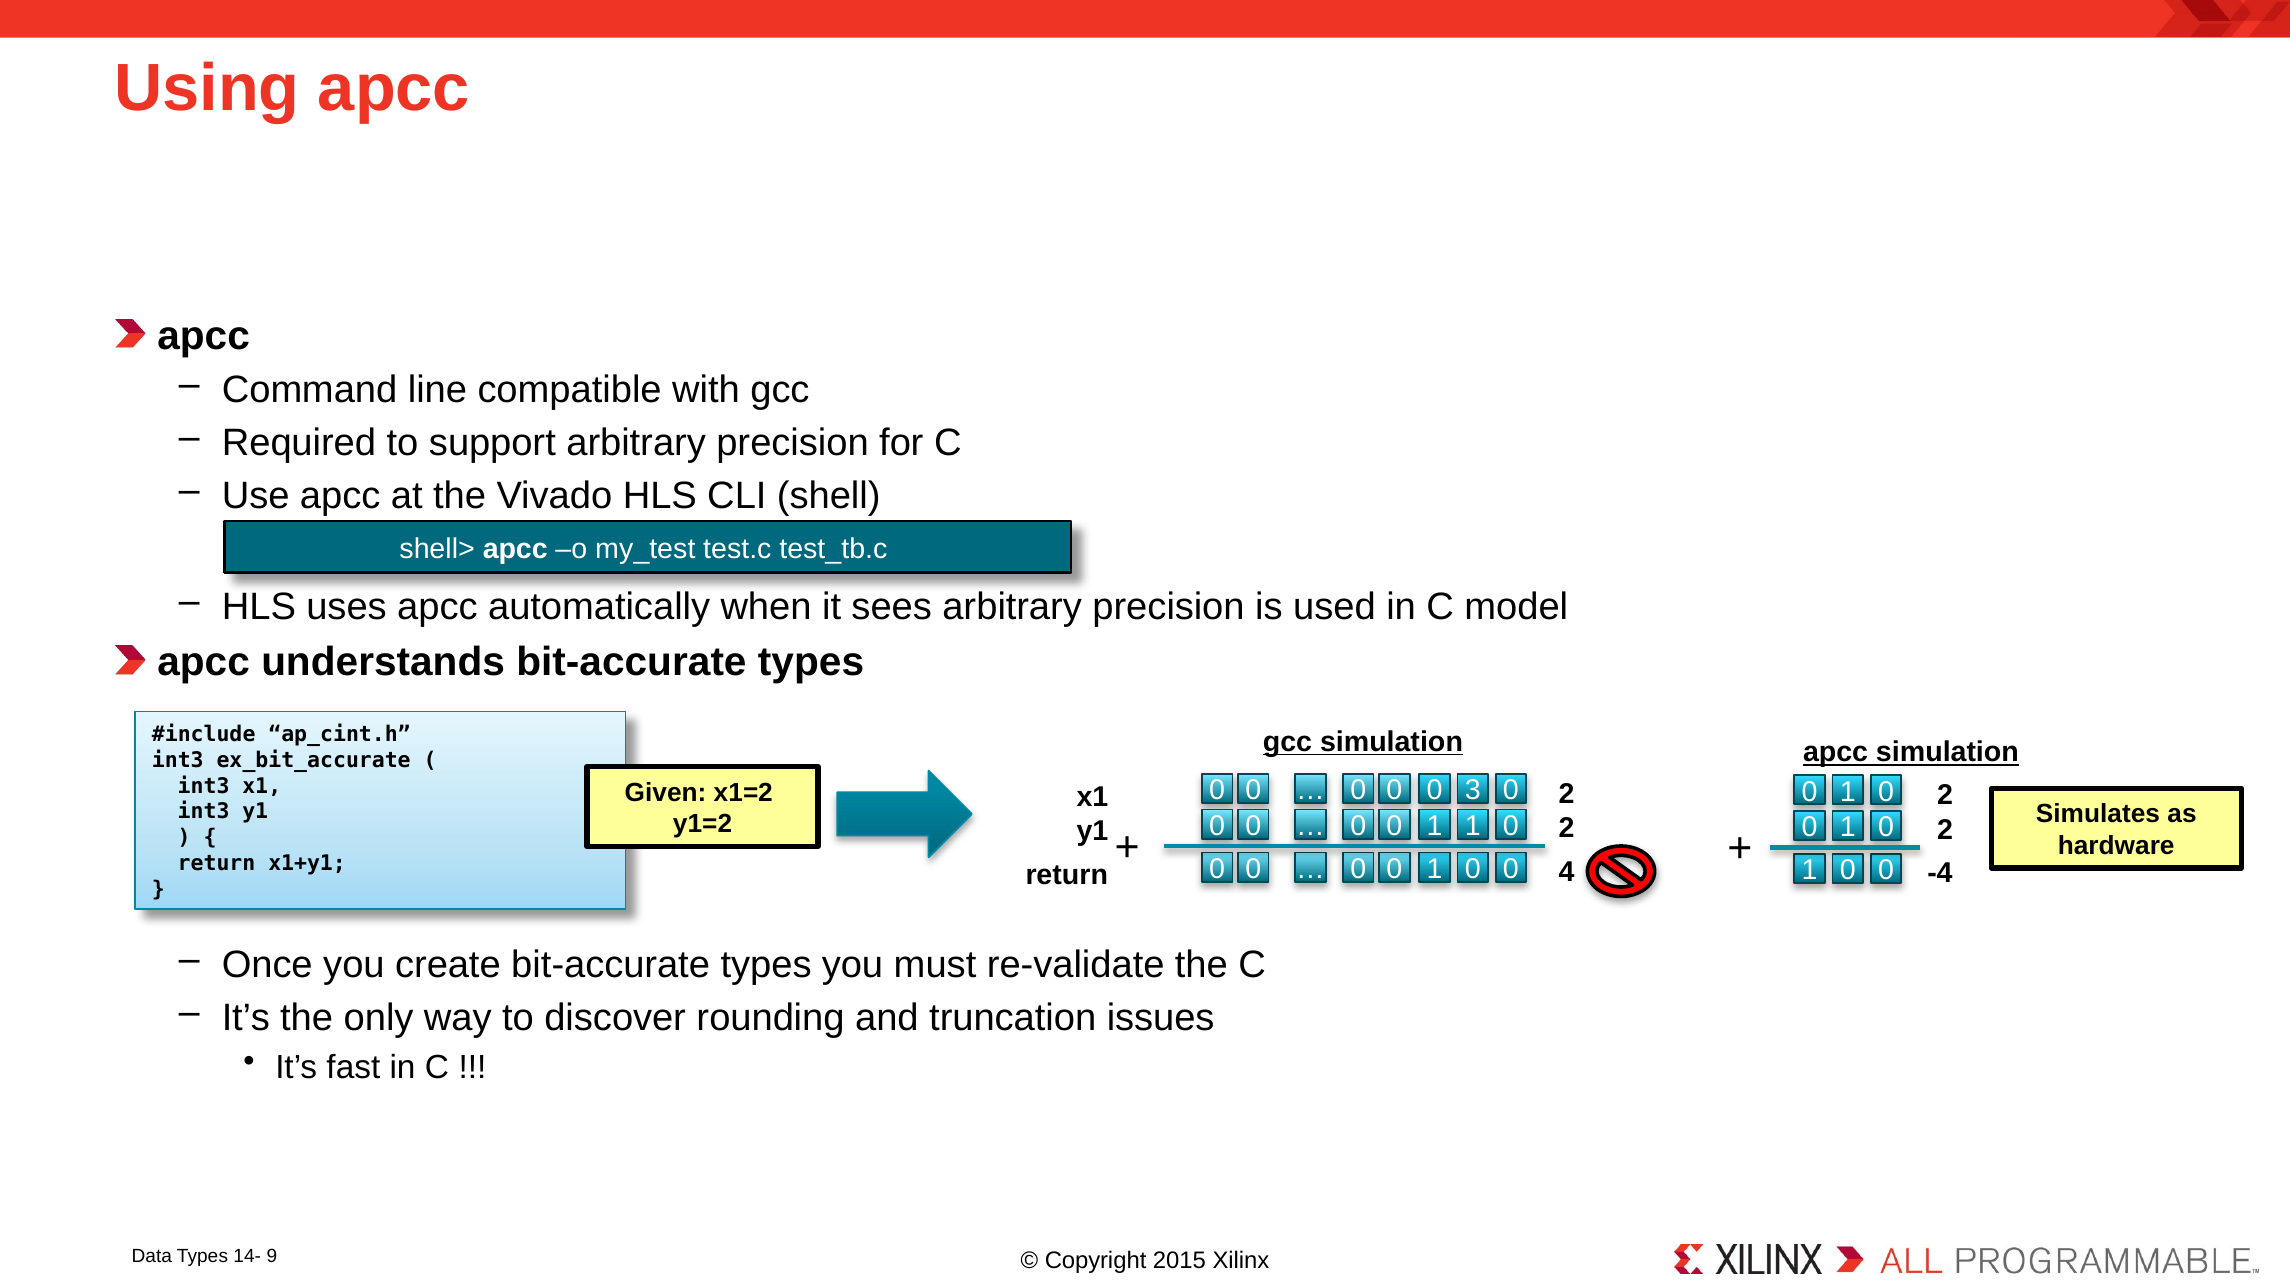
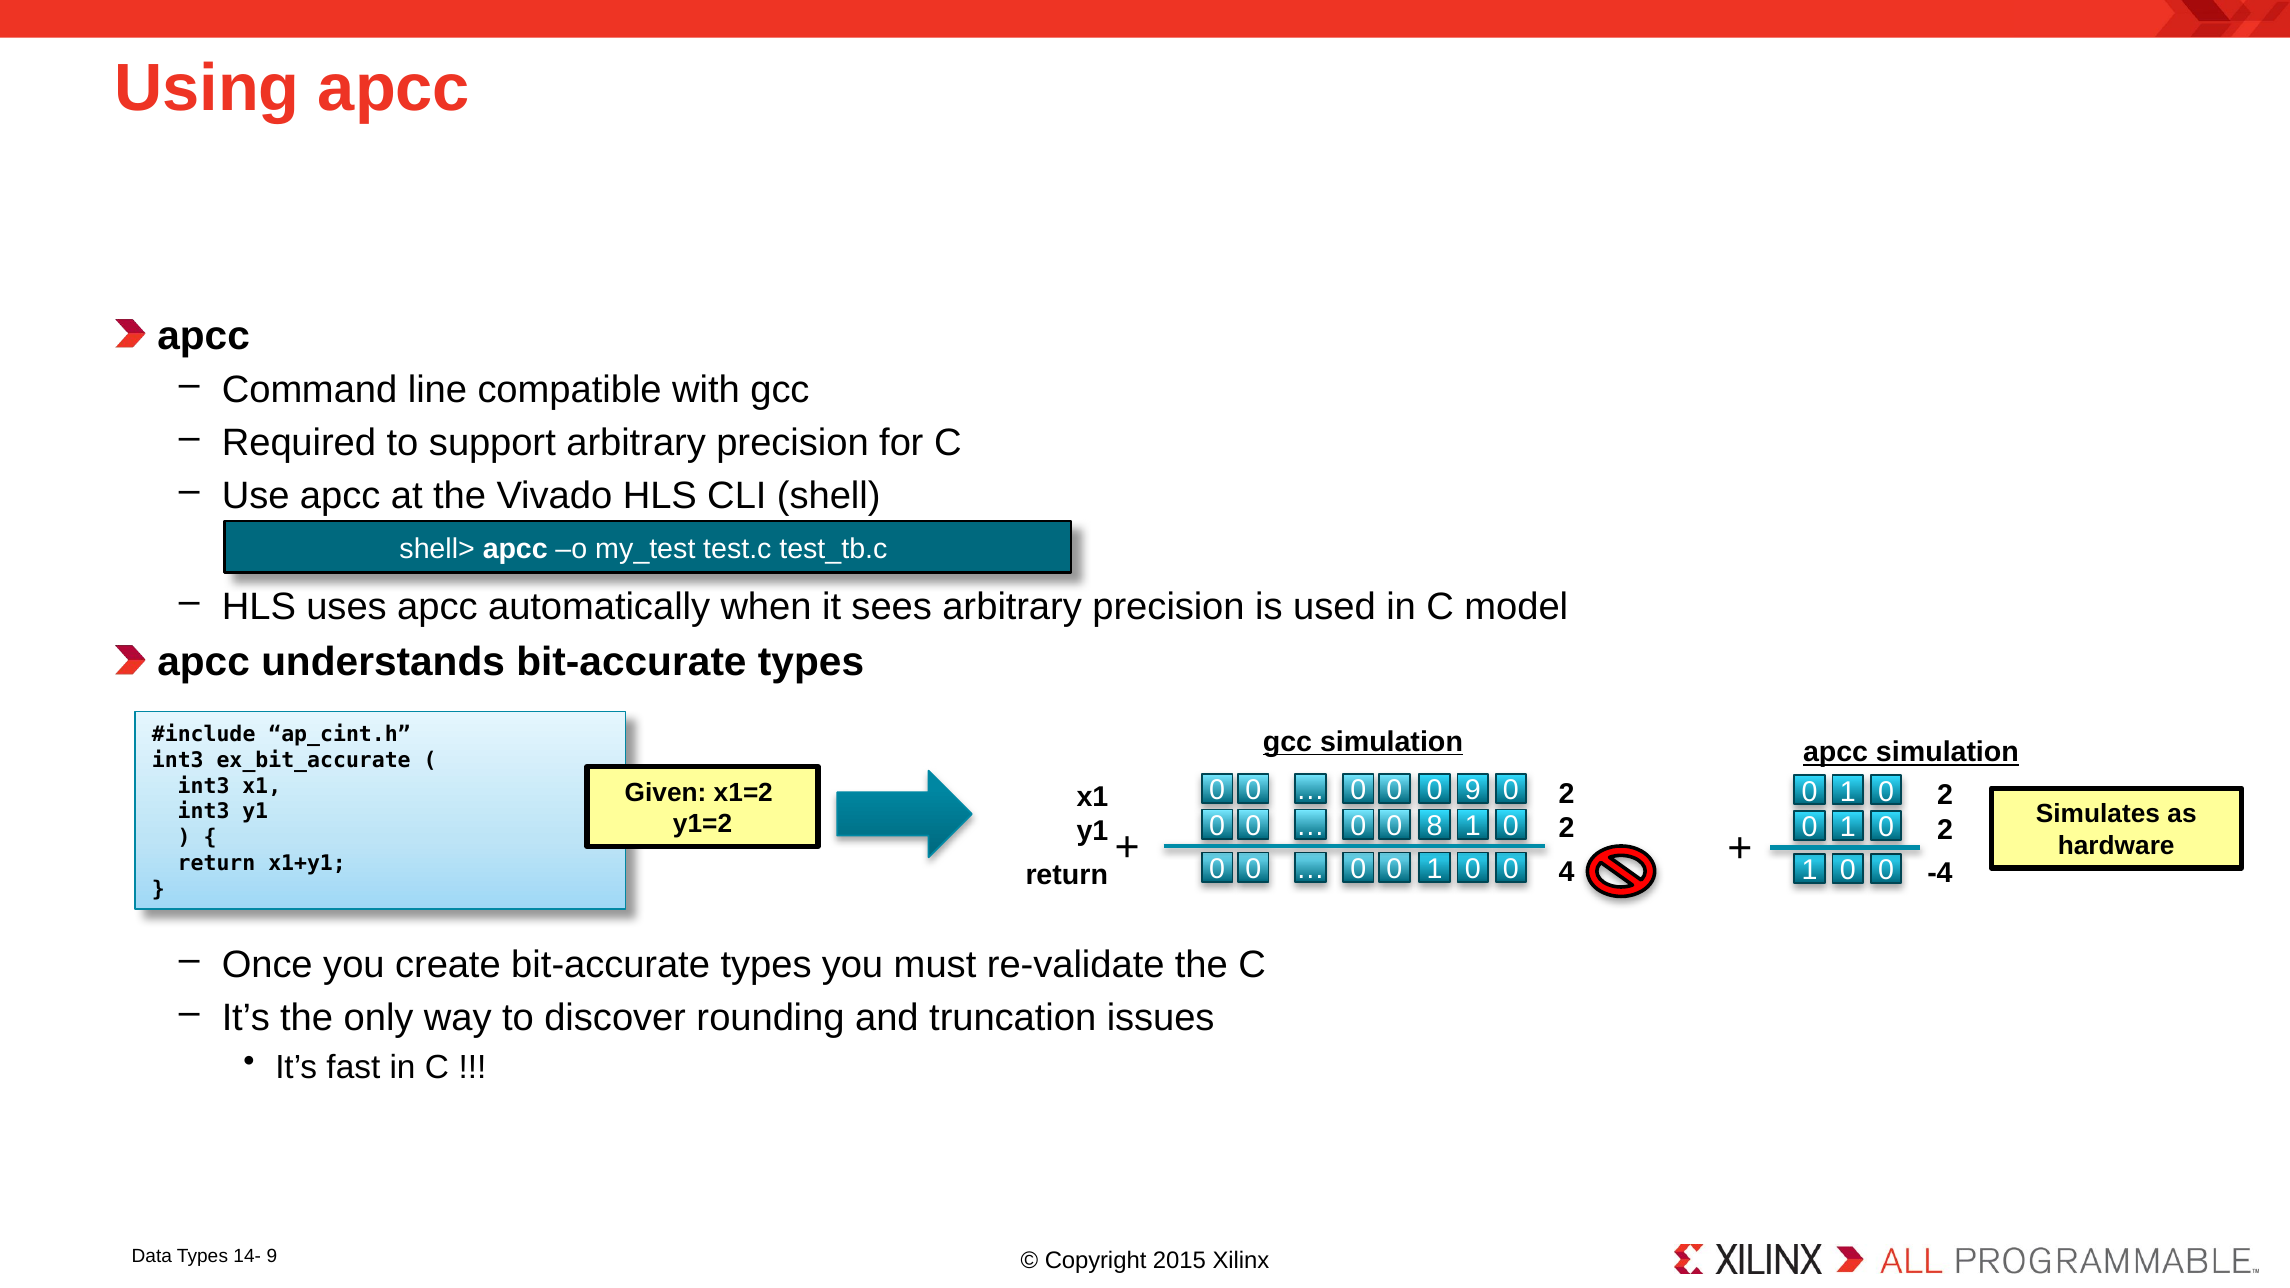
0 3: 3 -> 9
1 at (1435, 826): 1 -> 8
